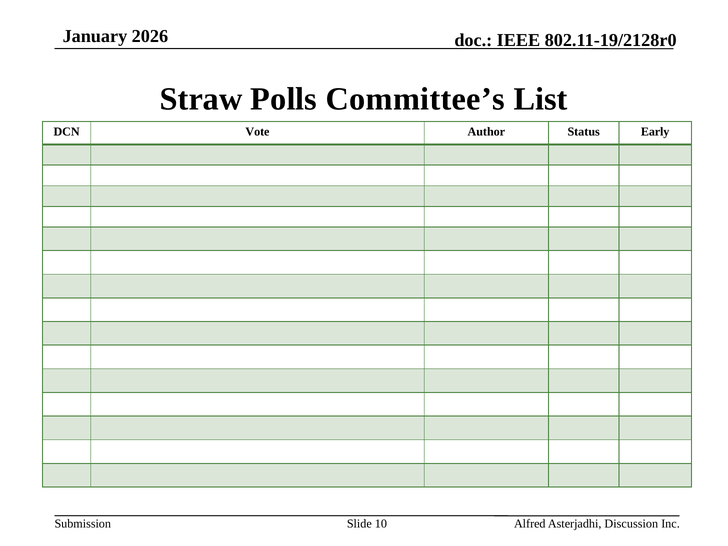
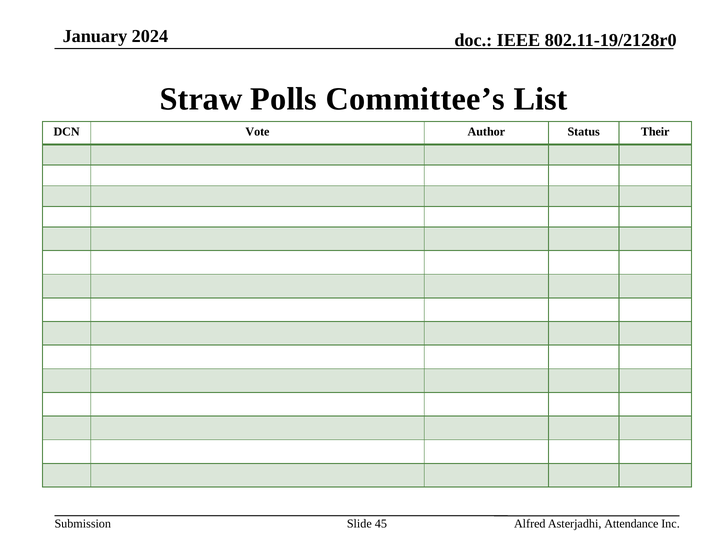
2026: 2026 -> 2024
Early: Early -> Their
10: 10 -> 45
Discussion: Discussion -> Attendance
